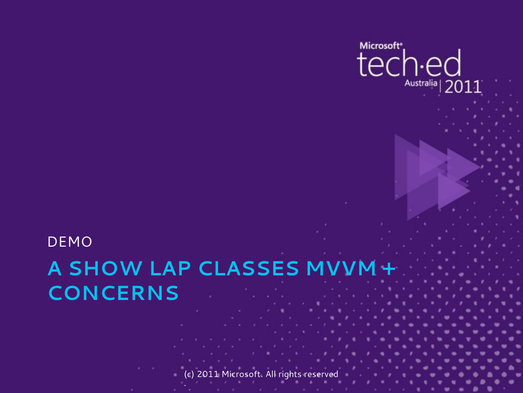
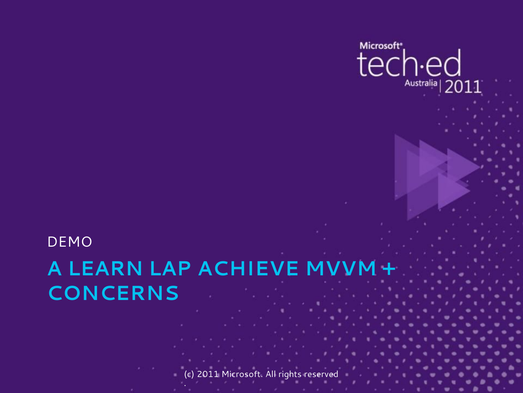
SHOW: SHOW -> LEARN
CLASSES: CLASSES -> ACHIEVE
